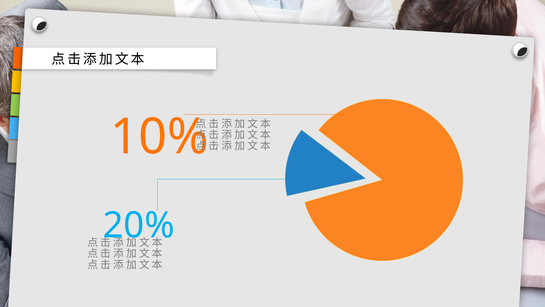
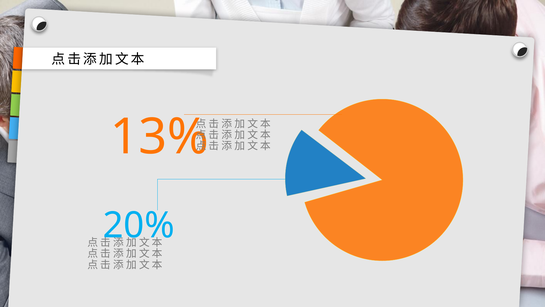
10%: 10% -> 13%
